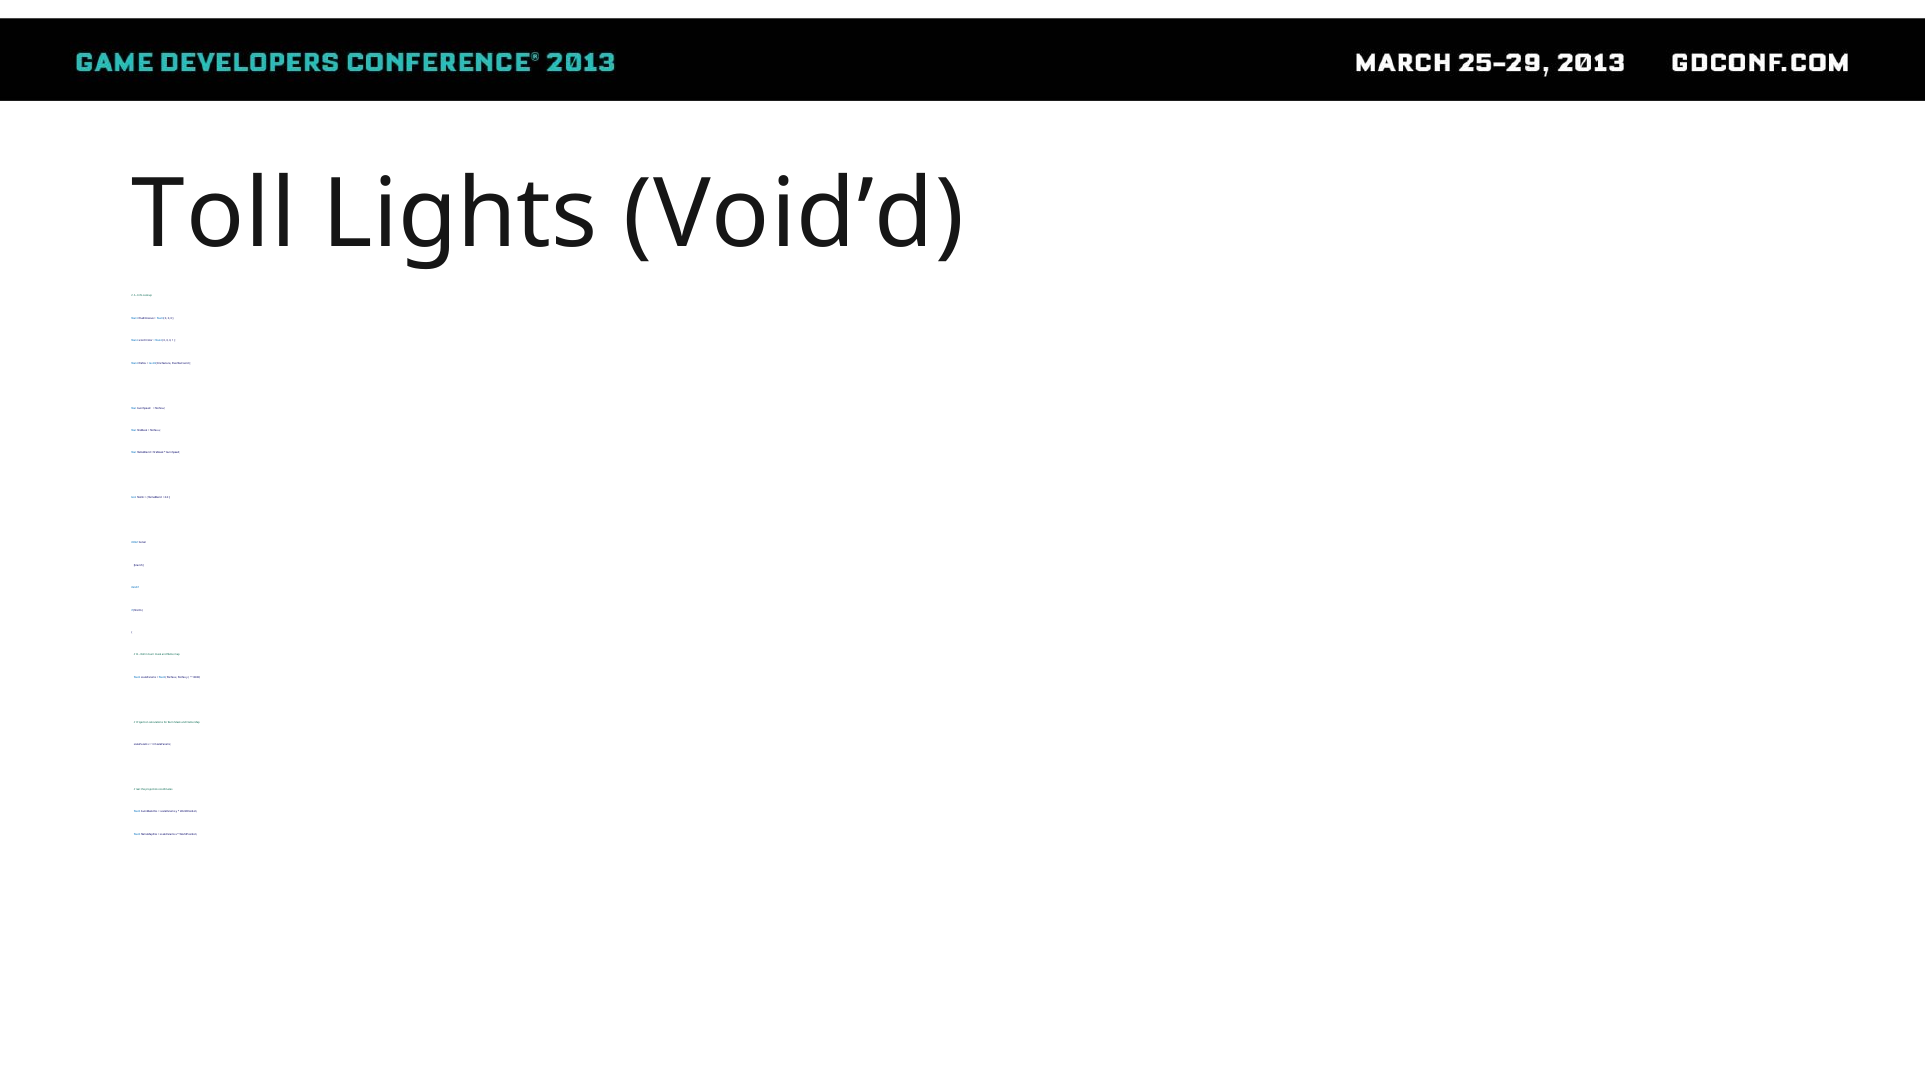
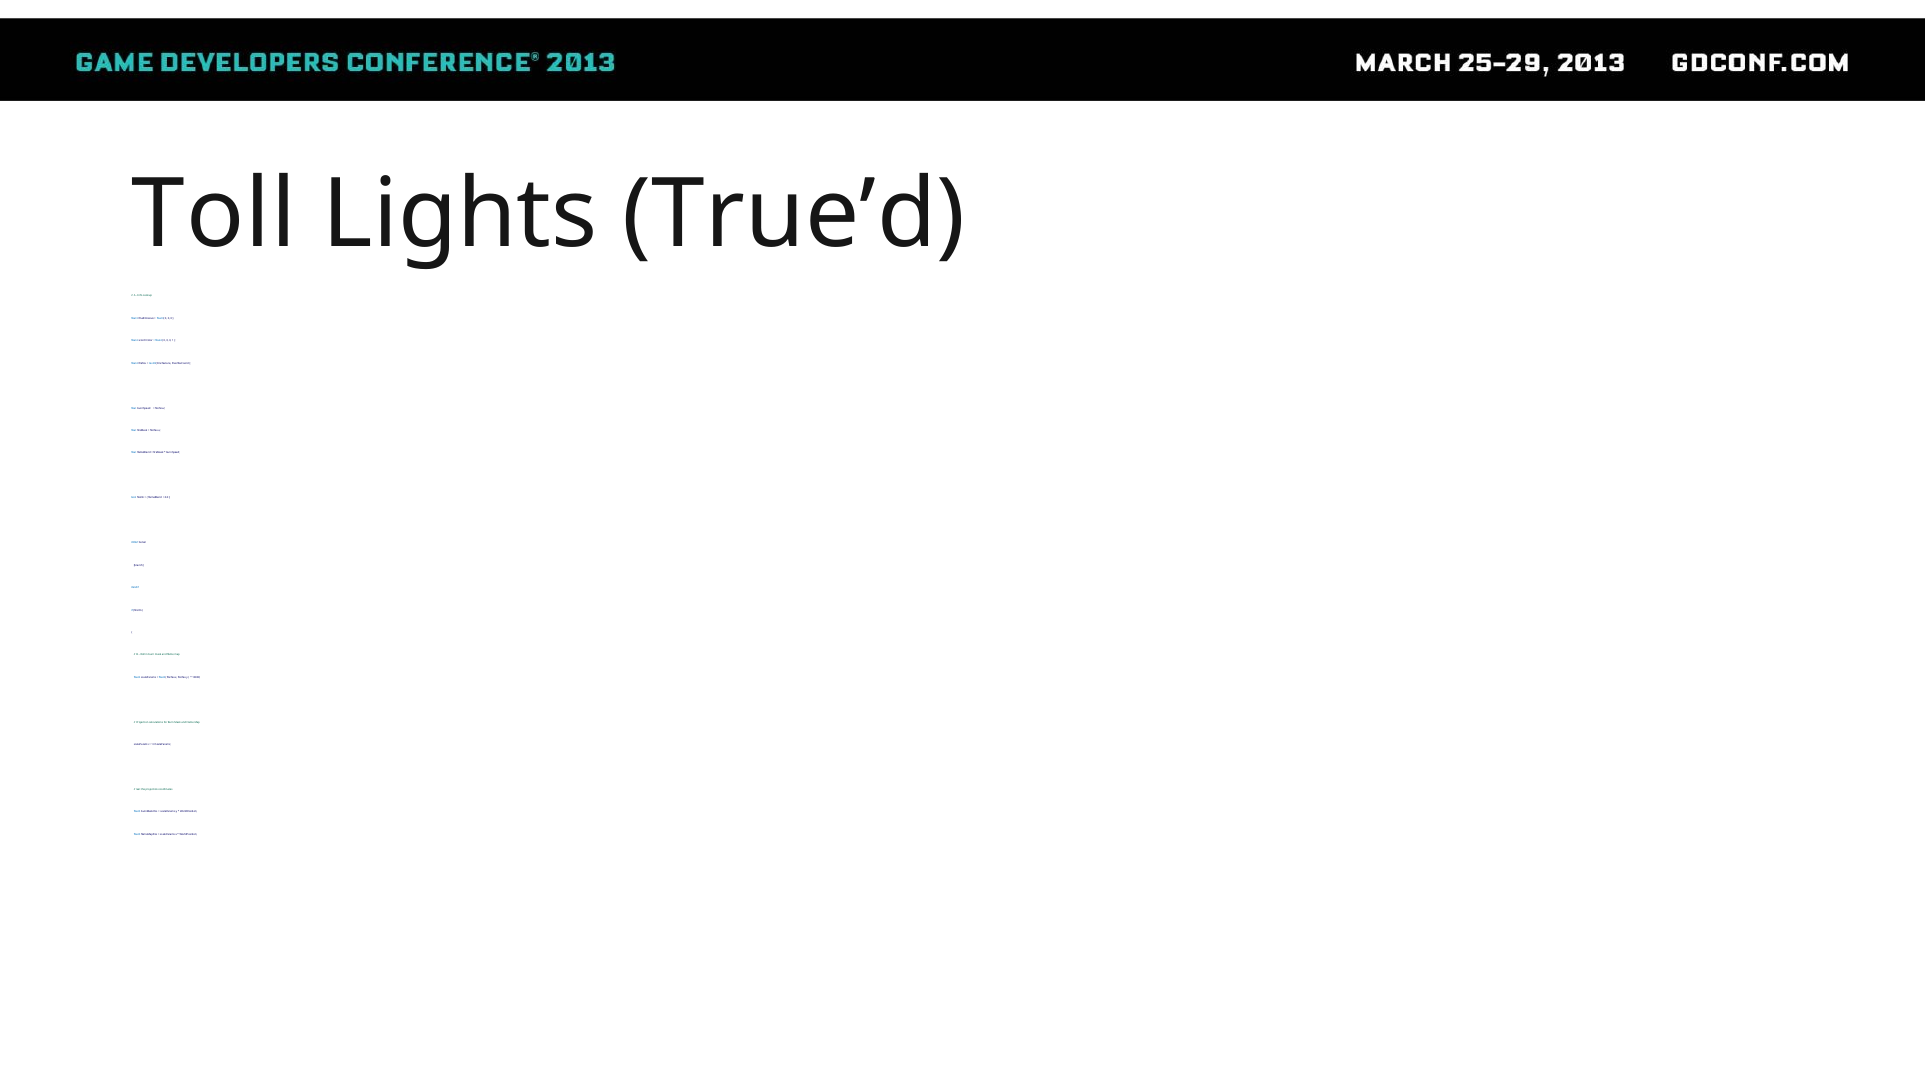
Void’d: Void’d -> True’d
